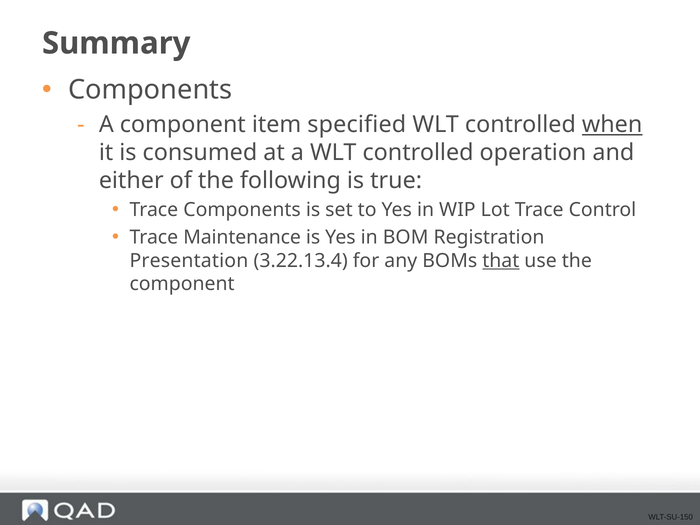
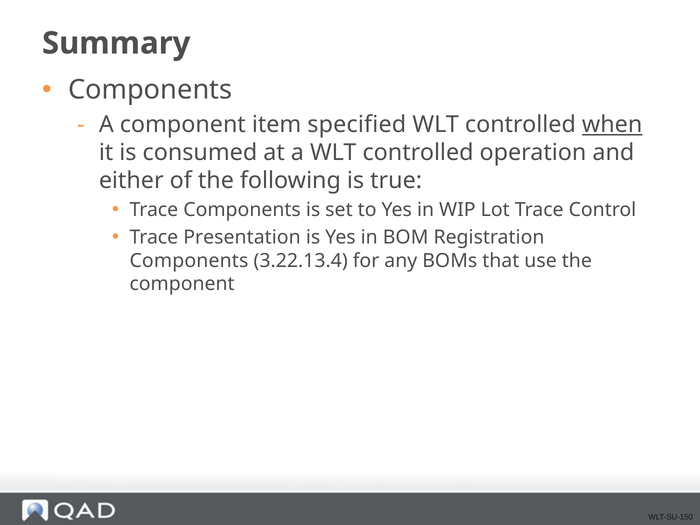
Maintenance: Maintenance -> Presentation
Presentation at (189, 261): Presentation -> Components
that underline: present -> none
